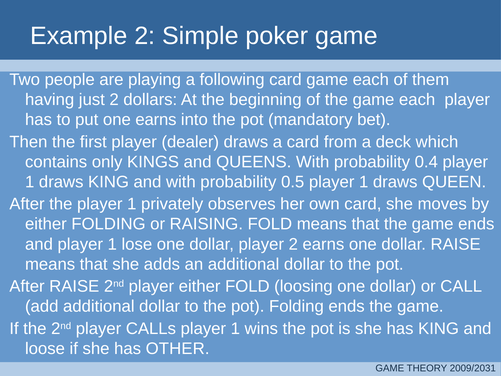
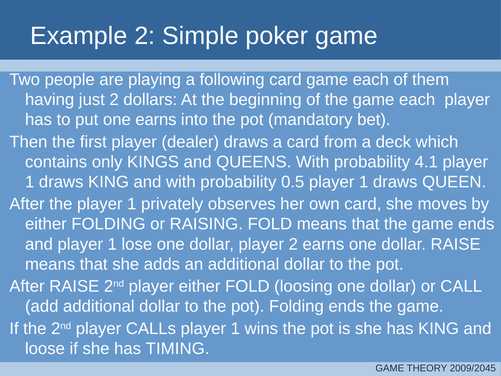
0.4: 0.4 -> 4.1
OTHER: OTHER -> TIMING
2009/2031: 2009/2031 -> 2009/2045
